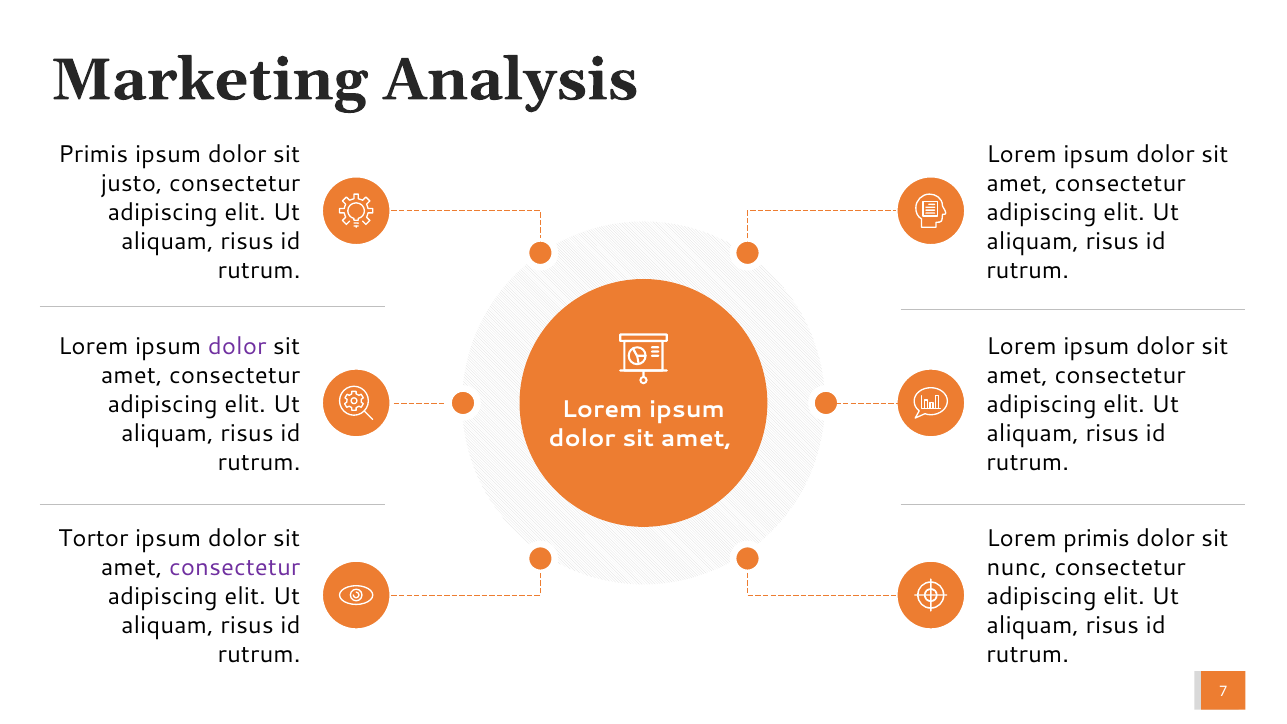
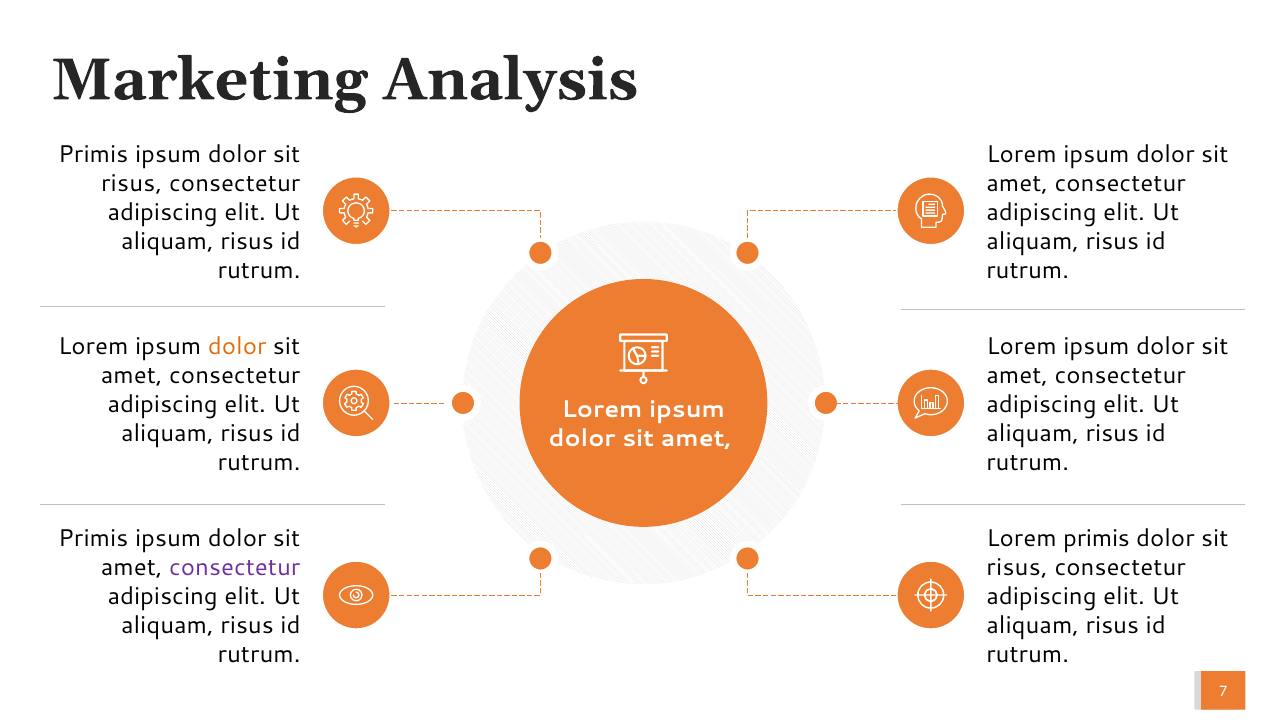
justo at (132, 183): justo -> risus
dolor at (237, 347) colour: purple -> orange
Tortor at (93, 539): Tortor -> Primis
nunc at (1017, 568): nunc -> risus
